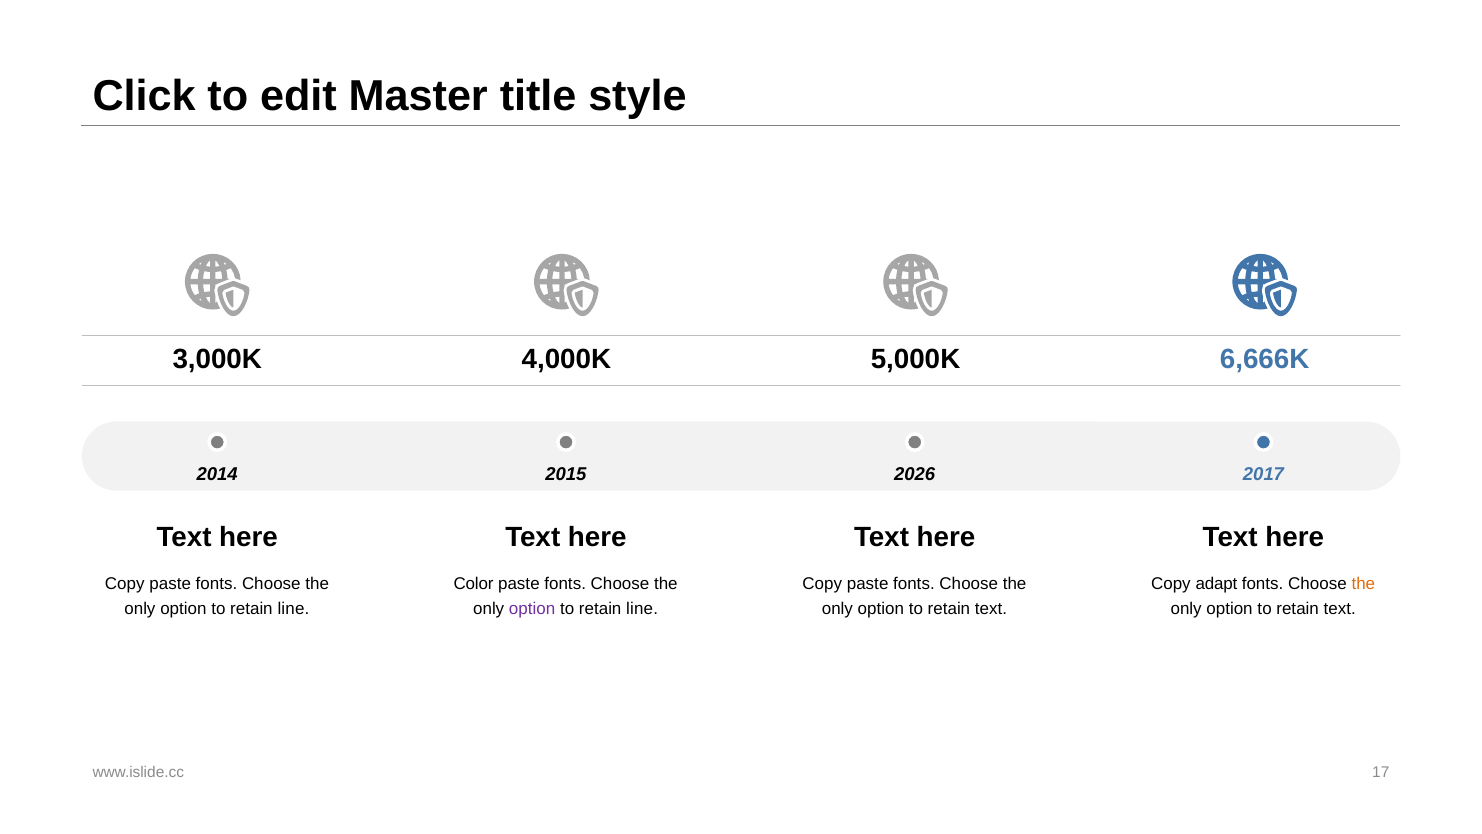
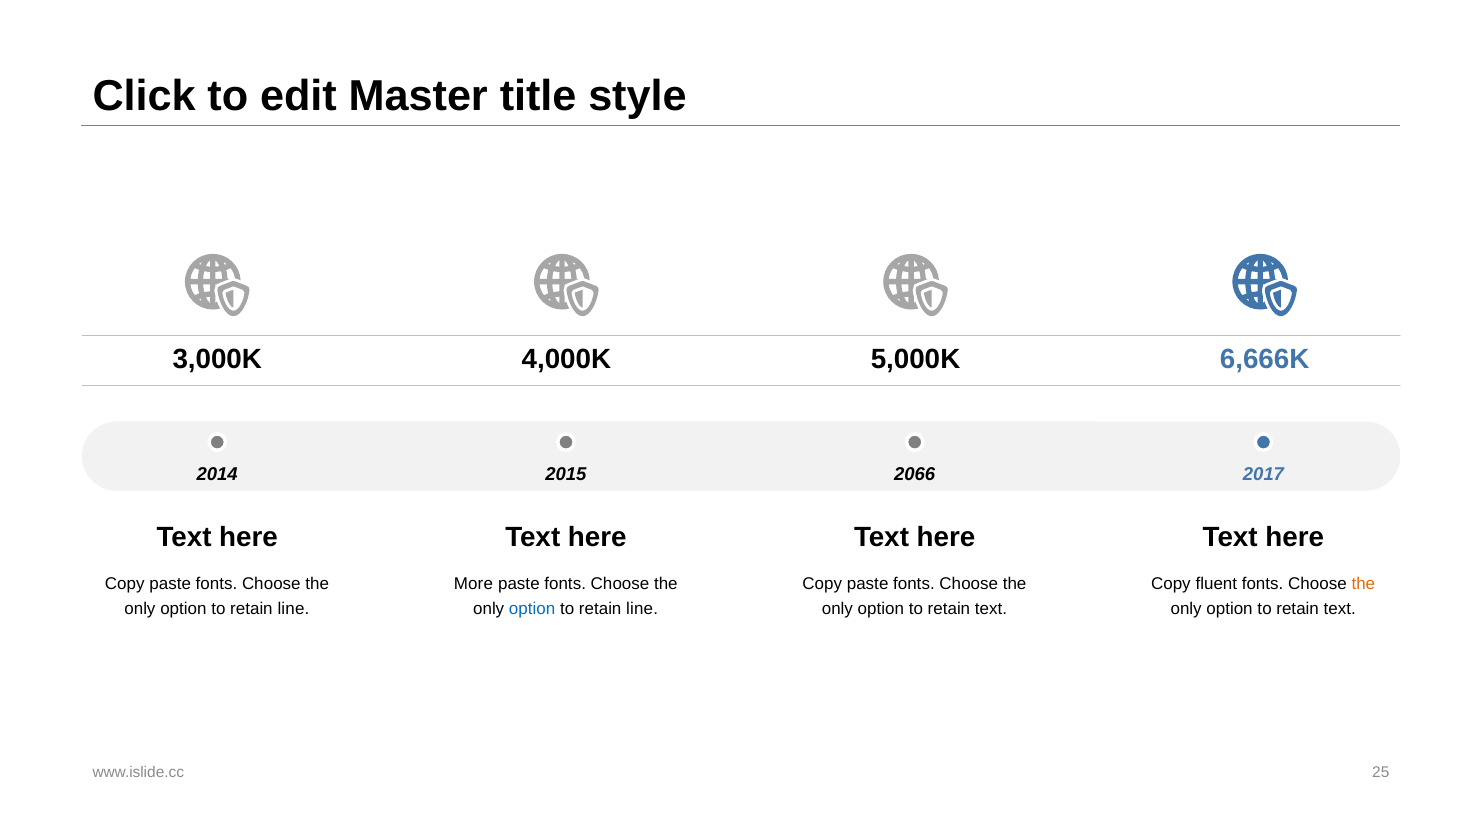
2026: 2026 -> 2066
Color: Color -> More
adapt: adapt -> fluent
option at (532, 609) colour: purple -> blue
17: 17 -> 25
